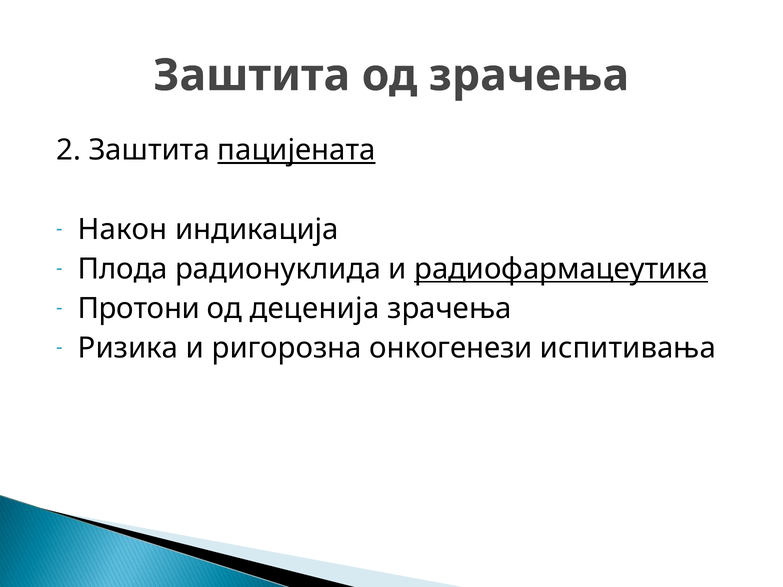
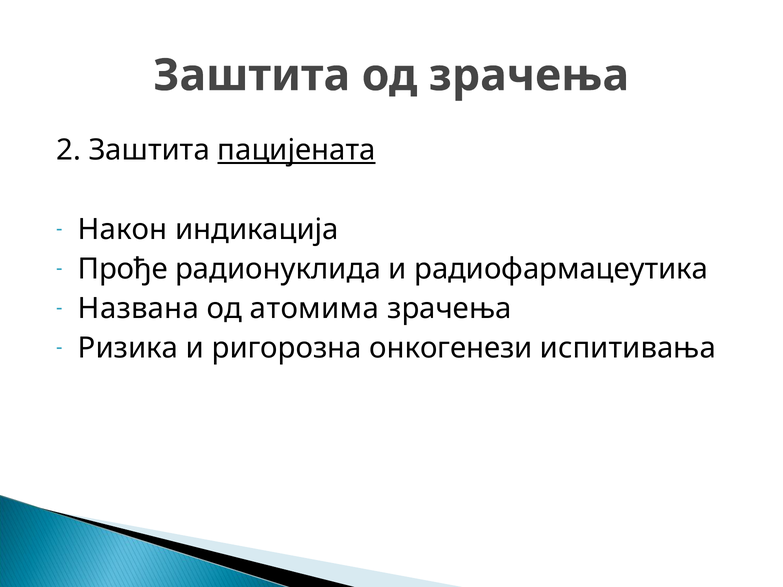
Плода: Плода -> Прође
радиофармацеутика underline: present -> none
Протони: Протони -> Названа
деценија: деценија -> атомима
